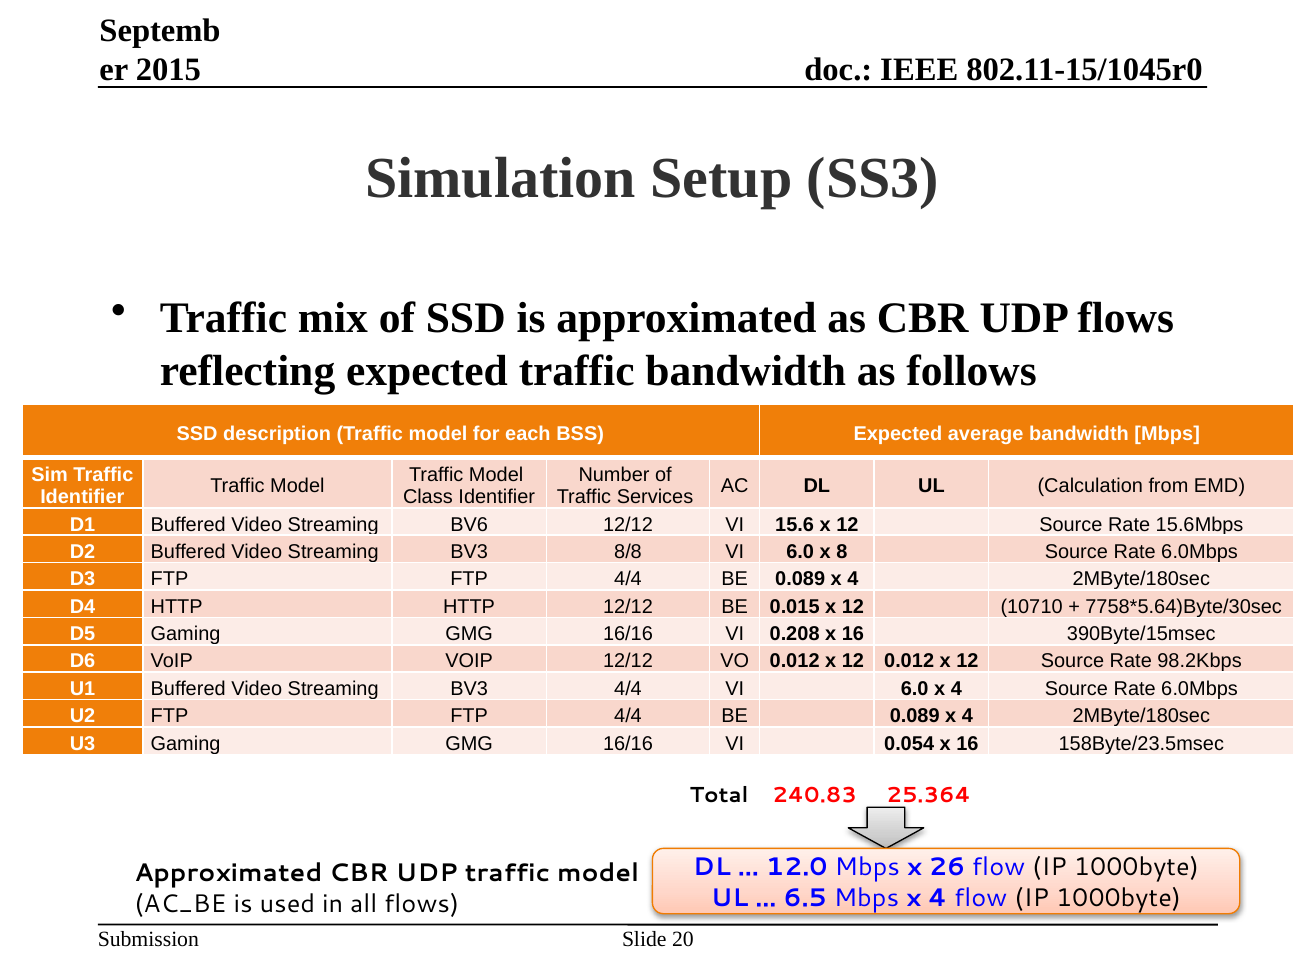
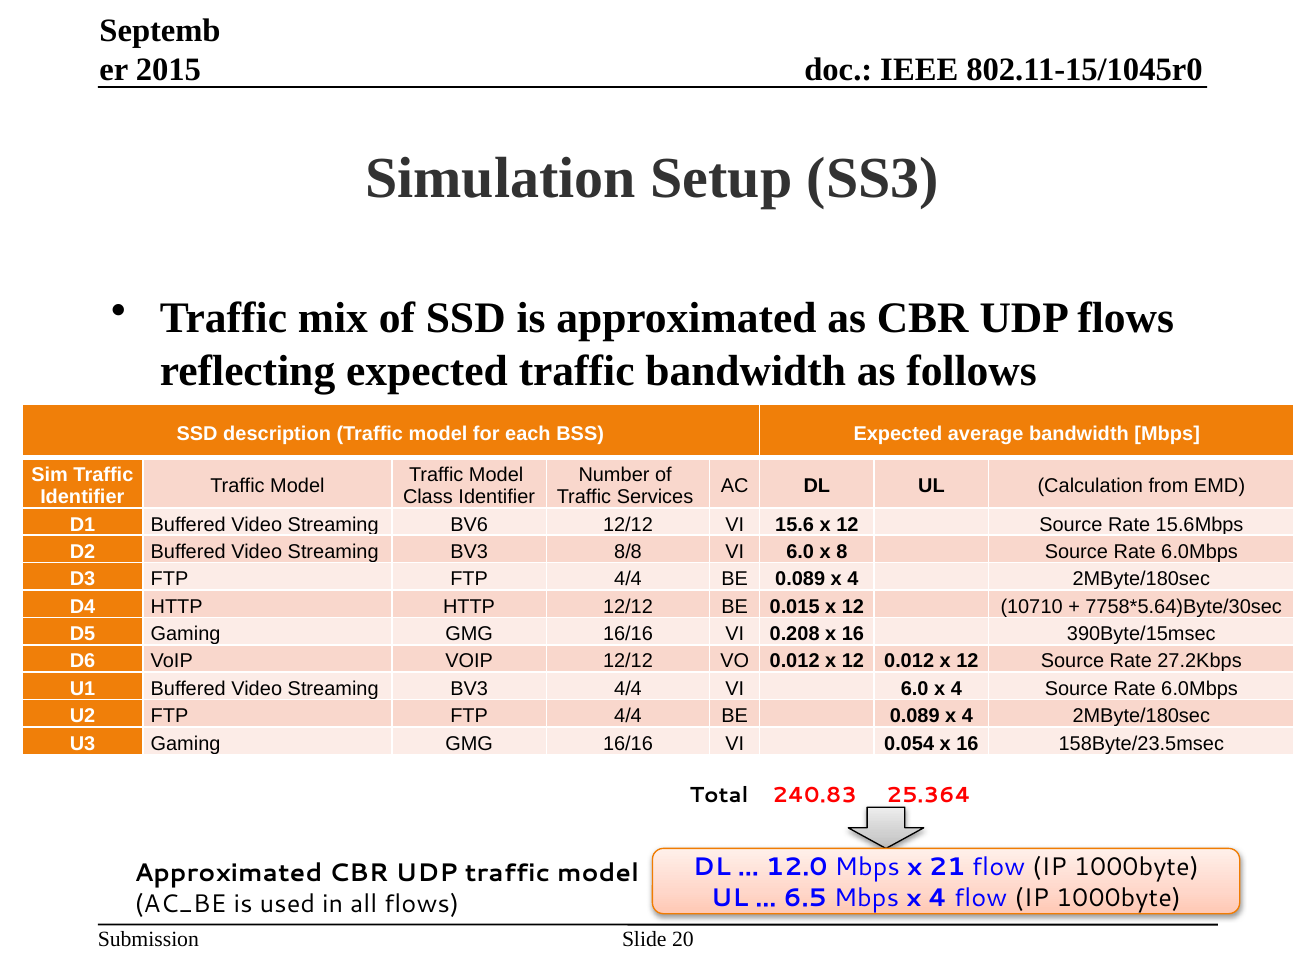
98.2Kbps: 98.2Kbps -> 27.2Kbps
26: 26 -> 21
